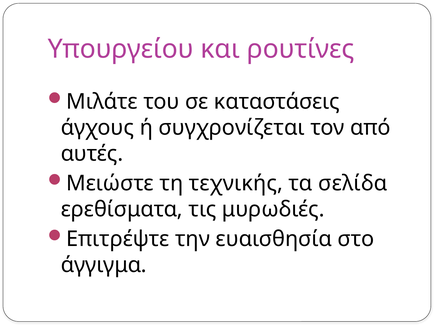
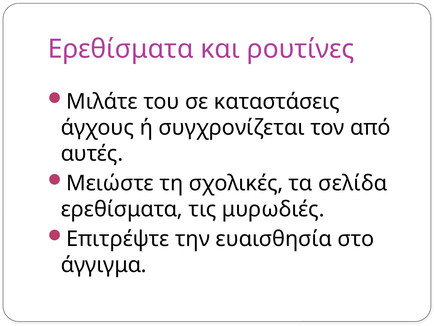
Υπουργείου at (121, 49): Υπουργείου -> Ερεθίσματα
τεχνικής: τεχνικής -> σχολικές
